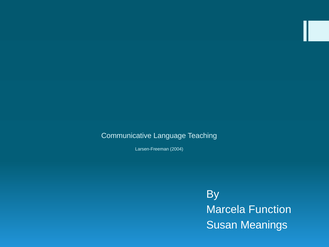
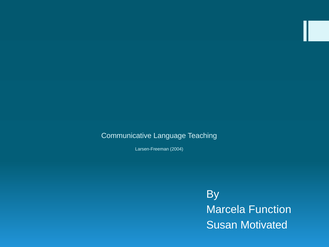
Meanings: Meanings -> Motivated
